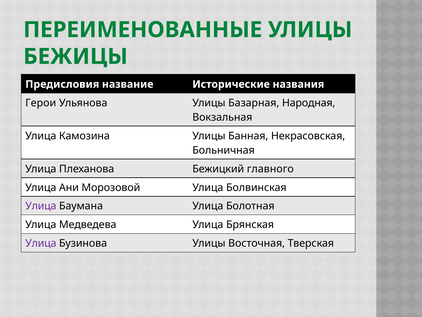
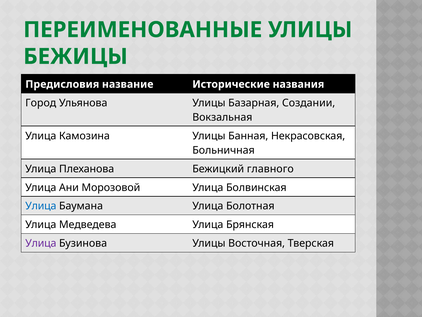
Герои: Герои -> Город
Народная: Народная -> Создании
Улица at (41, 206) colour: purple -> blue
